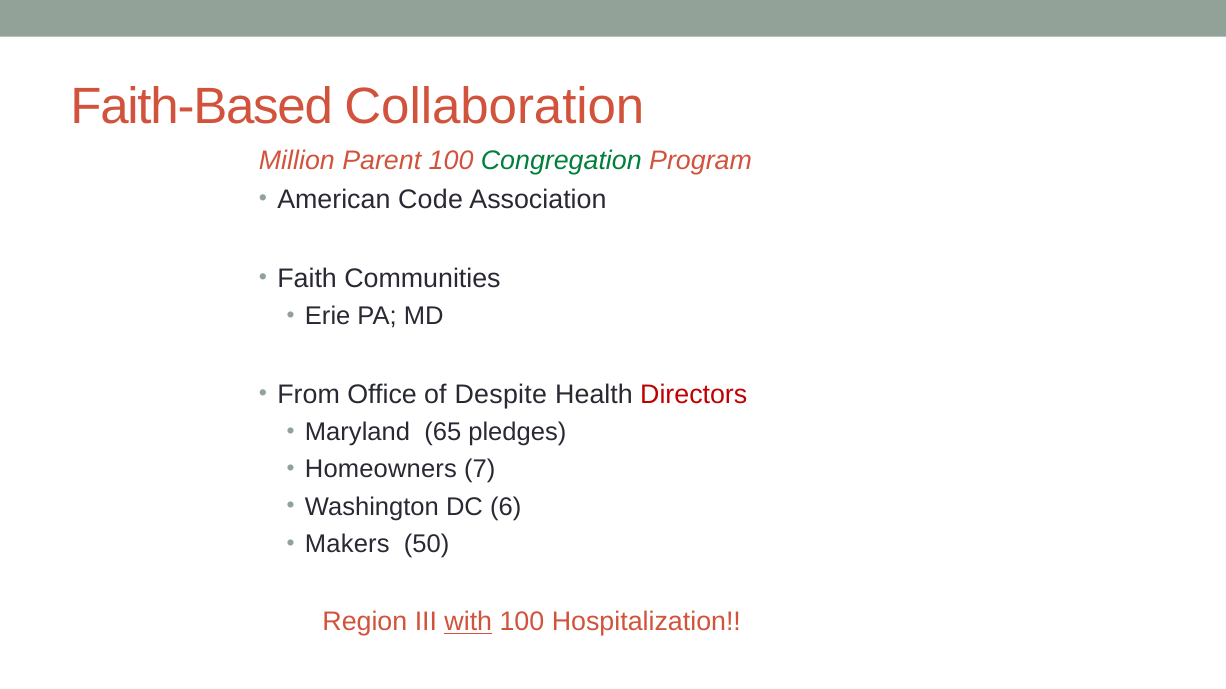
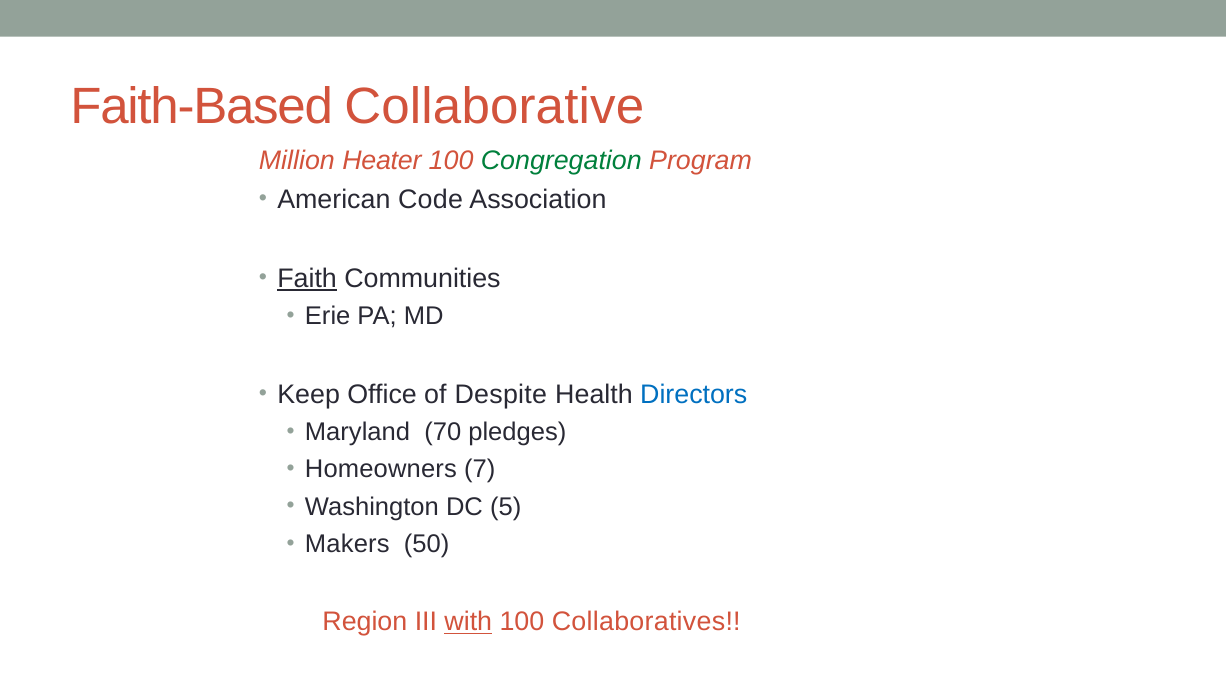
Collaboration: Collaboration -> Collaborative
Parent: Parent -> Heater
Faith underline: none -> present
From: From -> Keep
Directors colour: red -> blue
65: 65 -> 70
6: 6 -> 5
Hospitalization: Hospitalization -> Collaboratives
